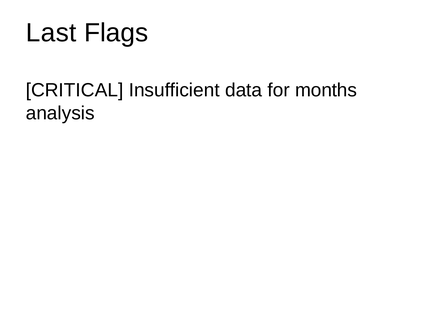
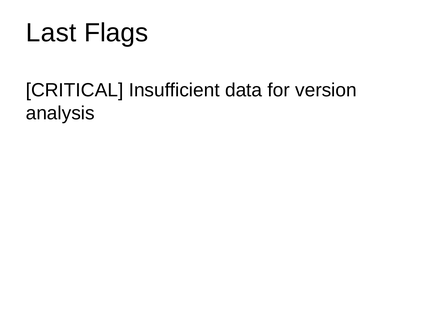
months: months -> version
